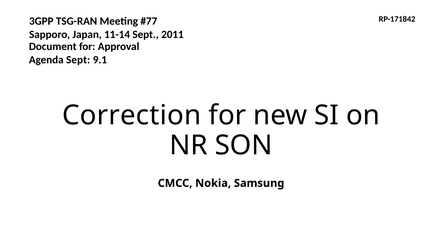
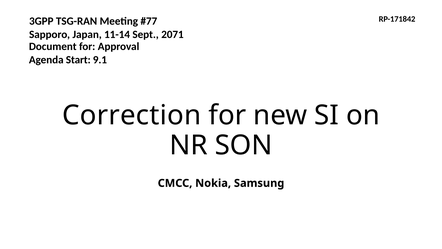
2011: 2011 -> 2071
Agenda Sept: Sept -> Start
